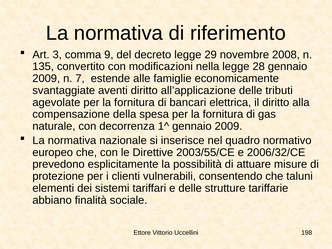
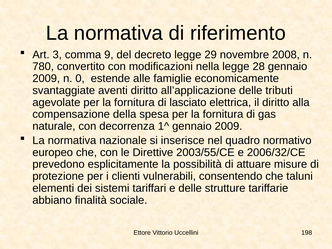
135: 135 -> 780
7: 7 -> 0
bancari: bancari -> lasciato
